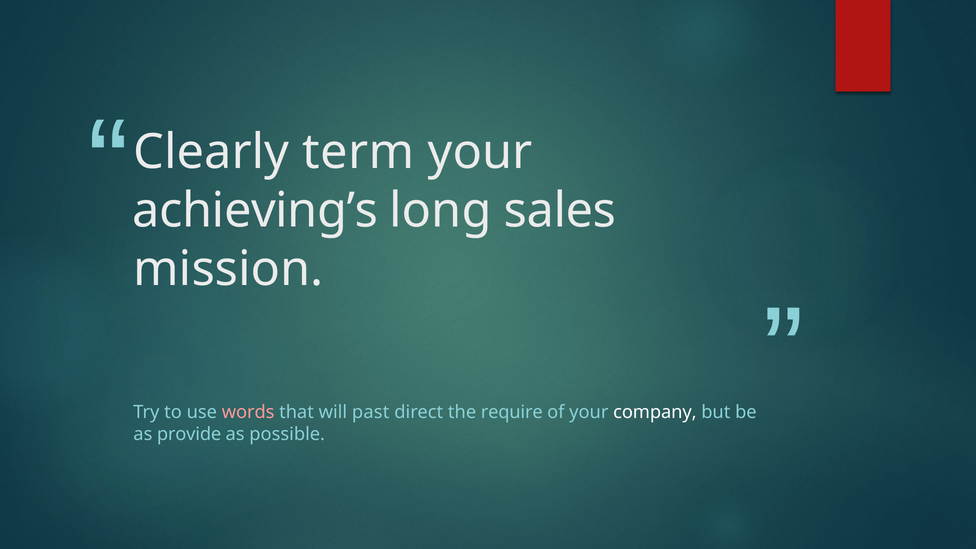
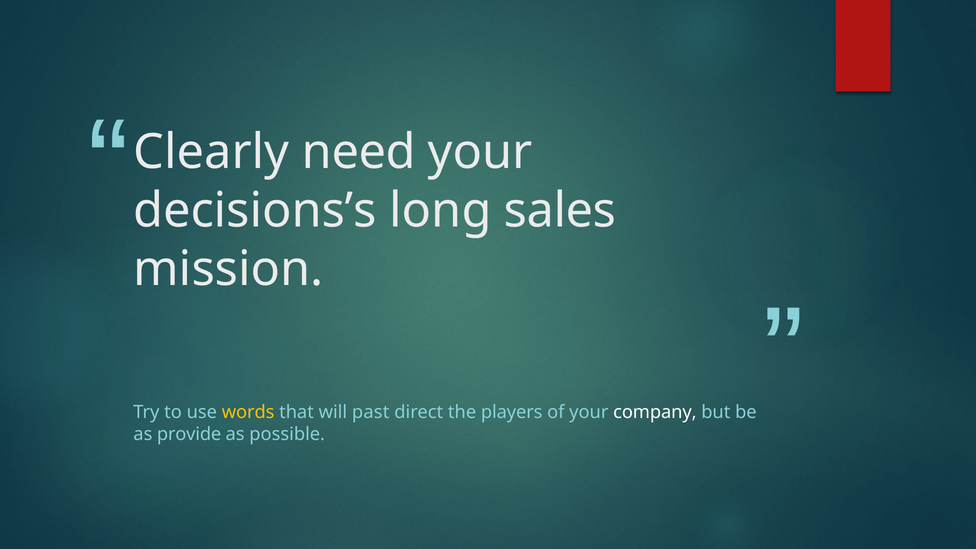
term: term -> need
achieving’s: achieving’s -> decisions’s
words colour: pink -> yellow
require: require -> players
